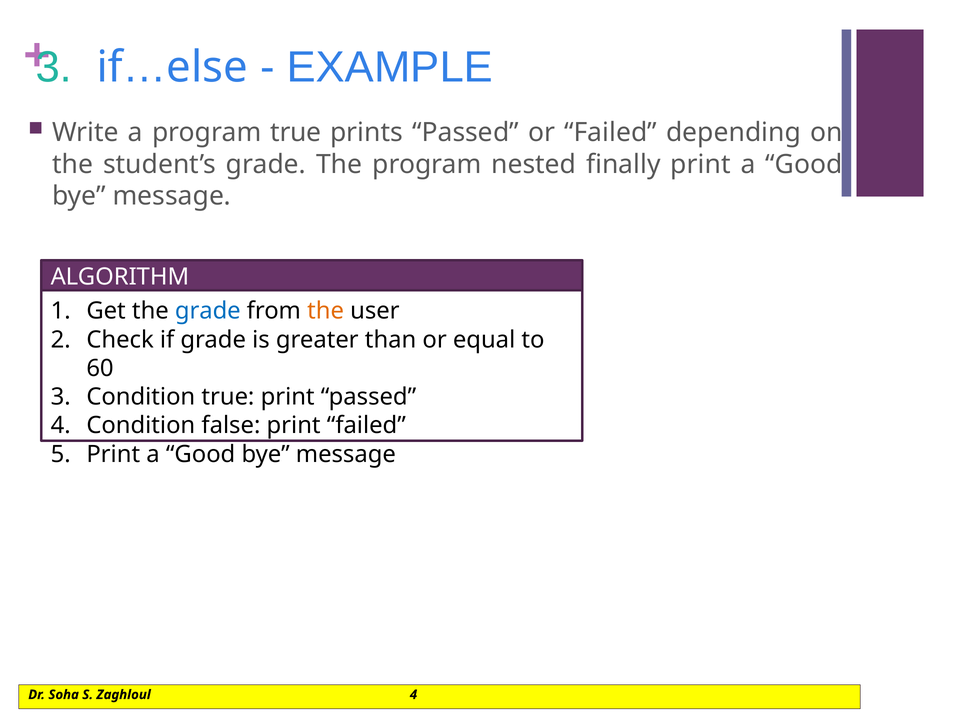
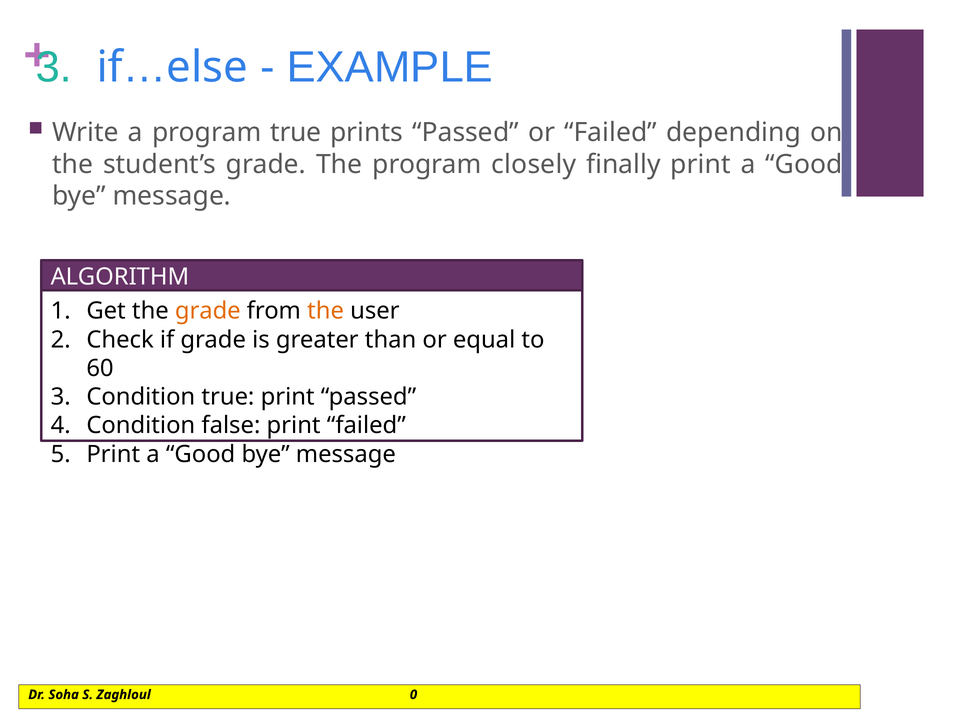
nested: nested -> closely
grade at (208, 311) colour: blue -> orange
Zaghloul 4: 4 -> 0
